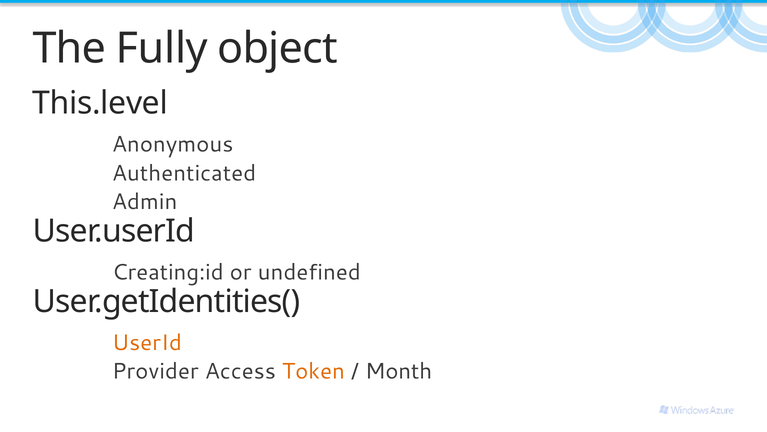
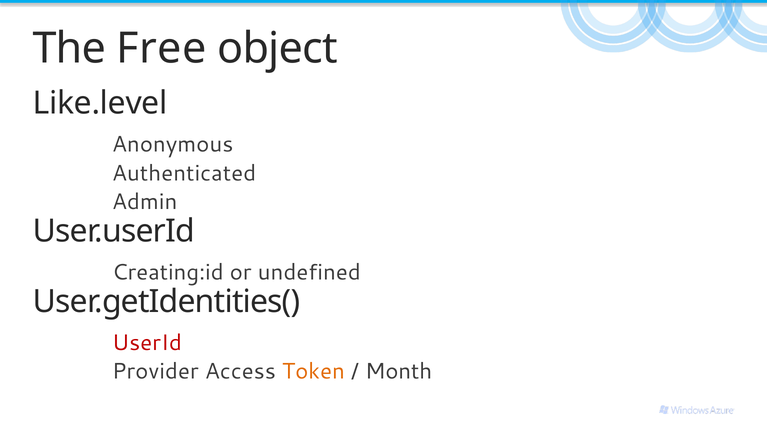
Fully: Fully -> Free
This.level: This.level -> Like.level
UserId colour: orange -> red
